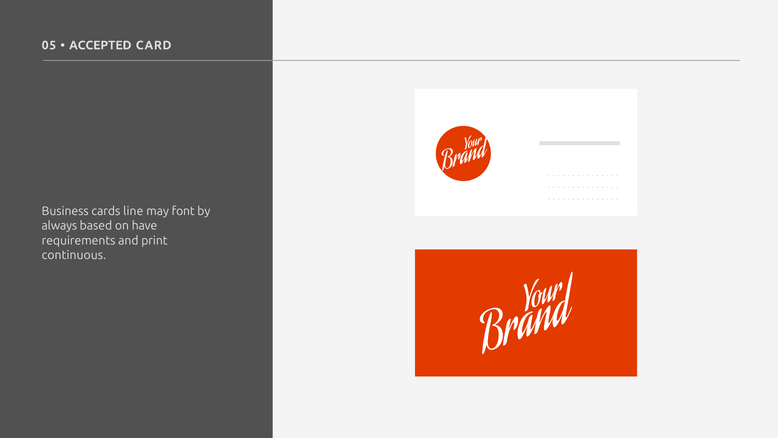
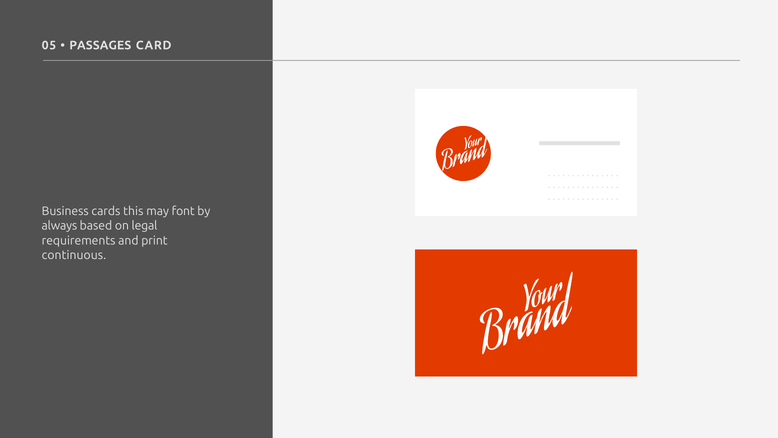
ACCEPTED: ACCEPTED -> PASSAGES
line: line -> this
have: have -> legal
